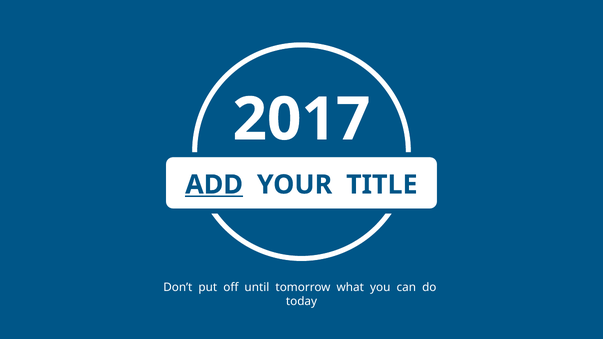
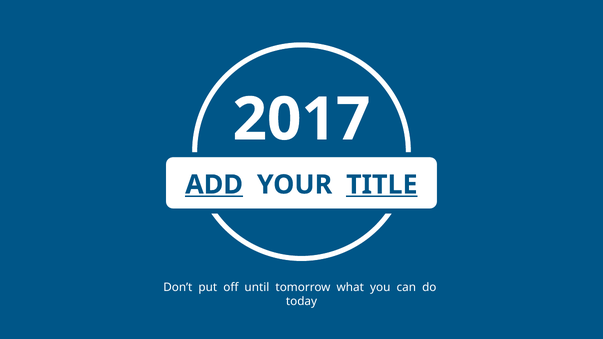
TITLE underline: none -> present
